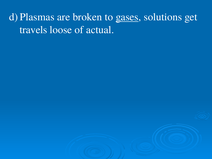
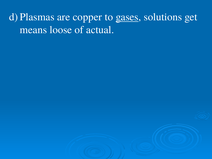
broken: broken -> copper
travels: travels -> means
